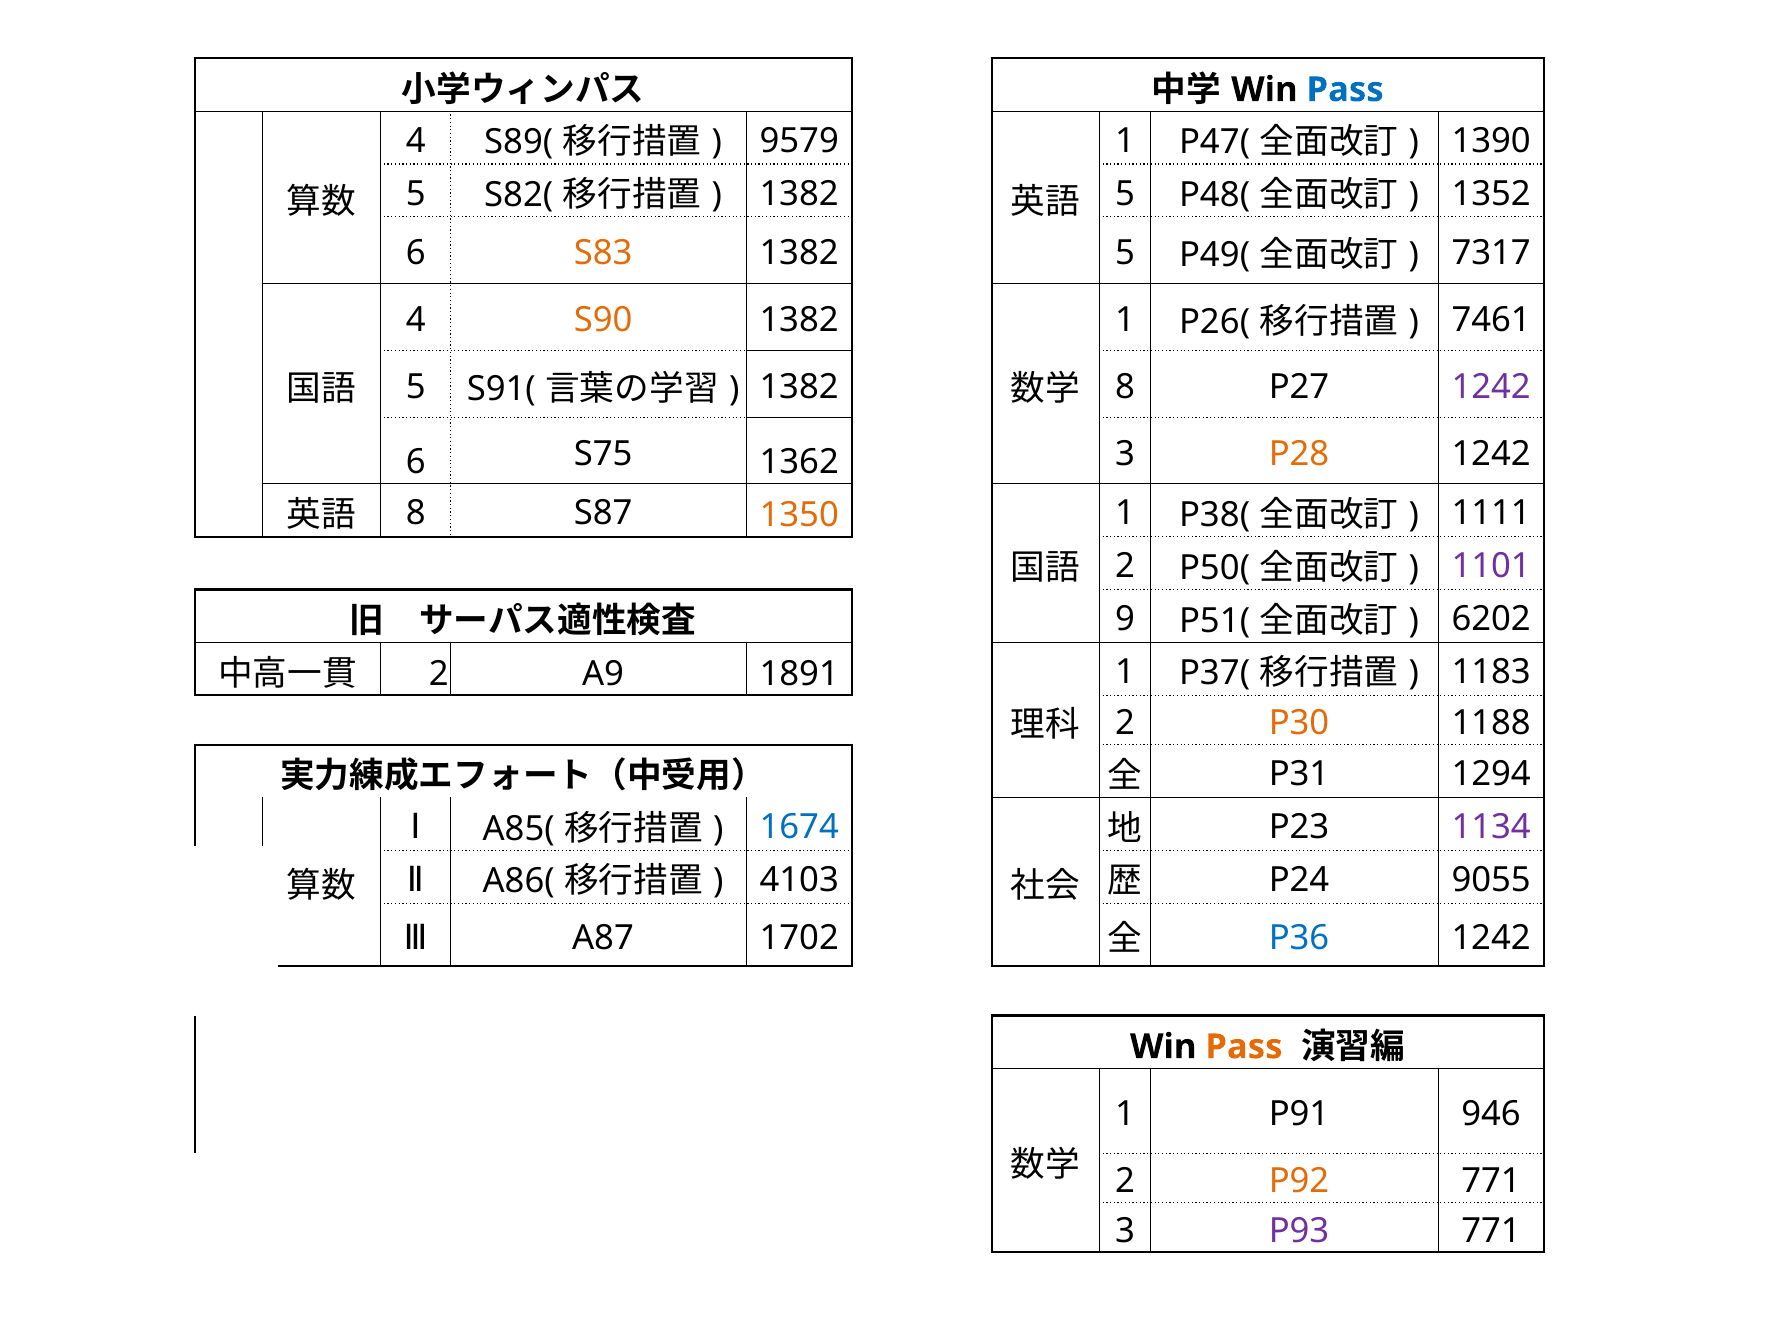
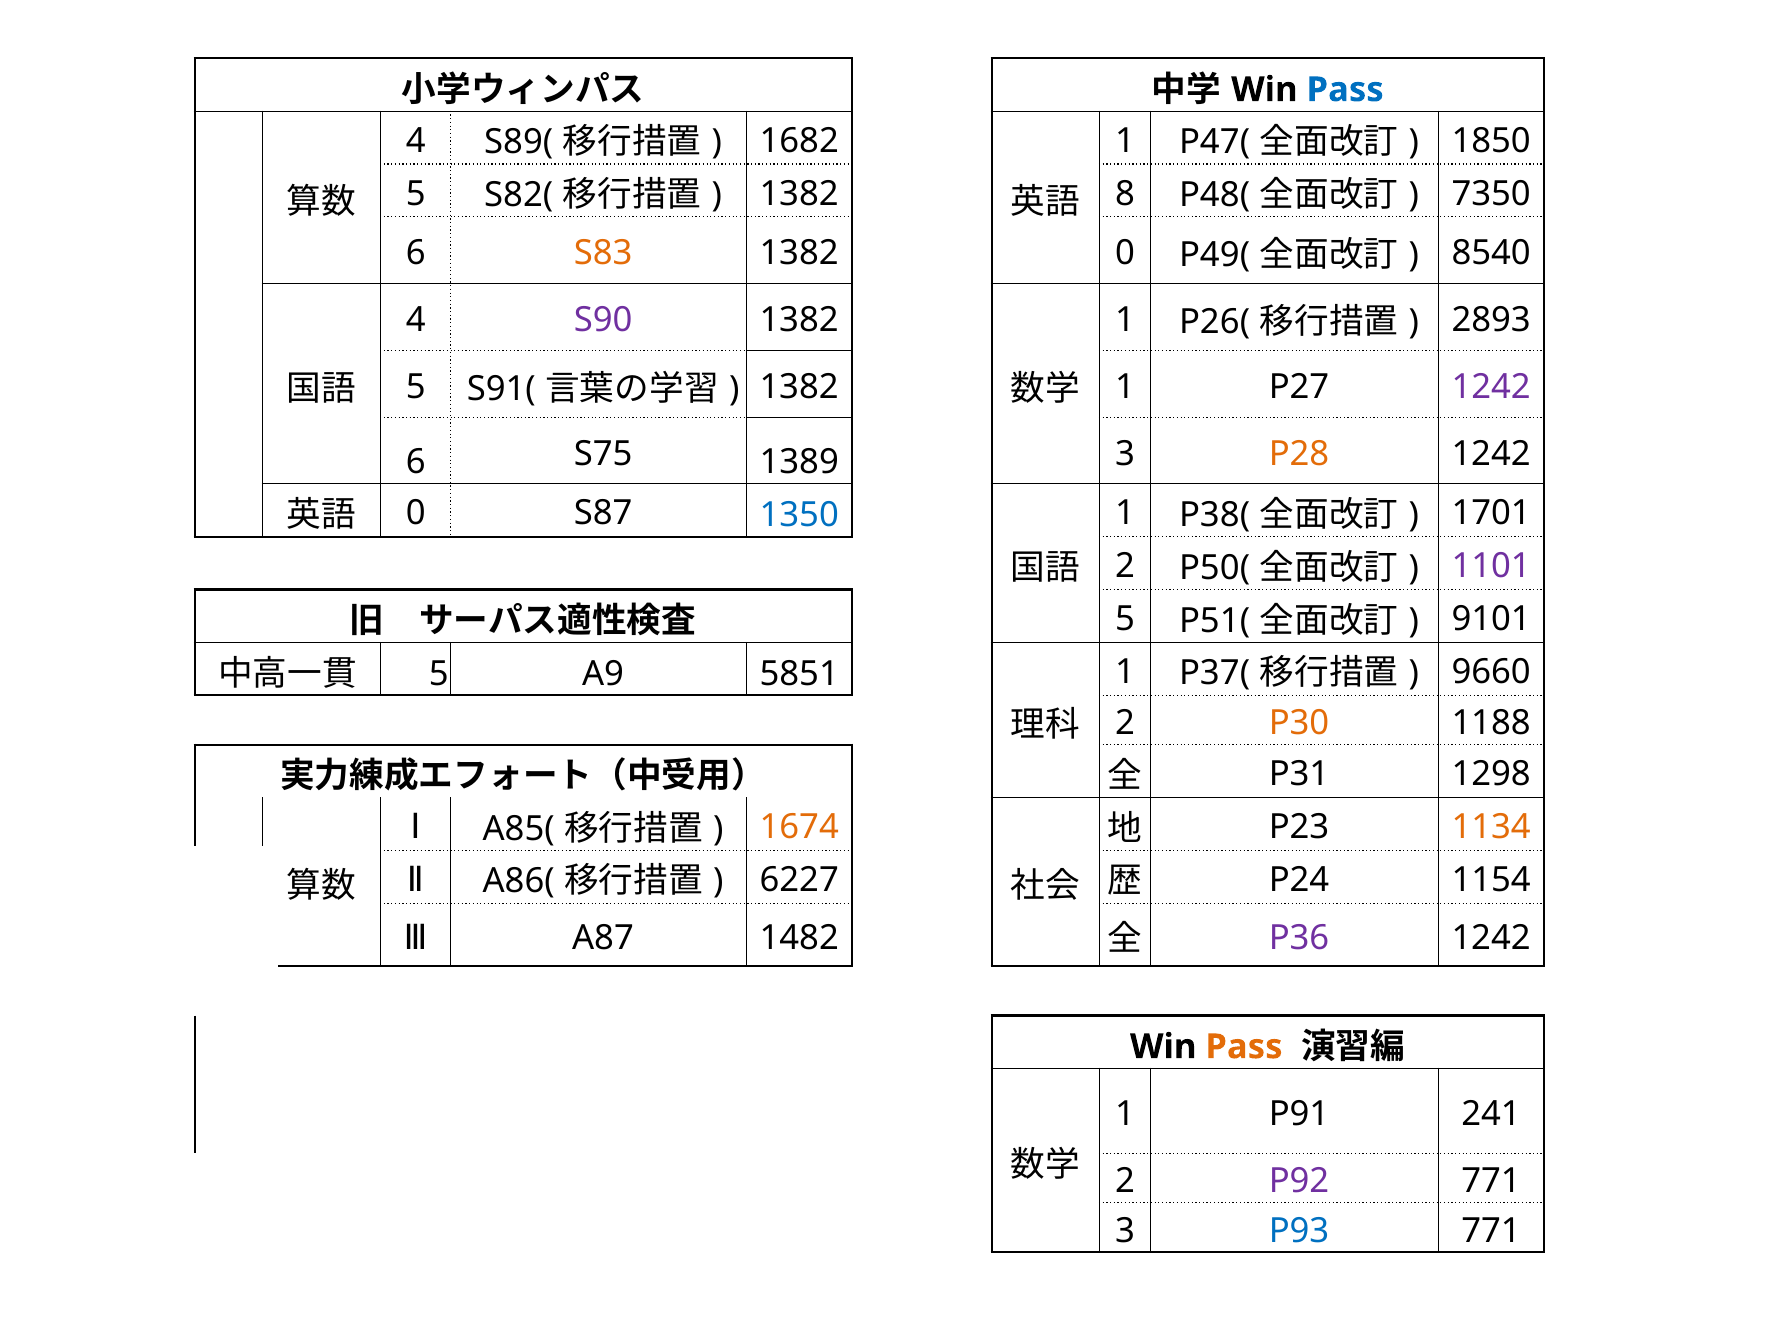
9579: 9579 -> 1682
1390: 1390 -> 1850
5 at (1125, 194): 5 -> 8
1352: 1352 -> 7350
5 at (1125, 253): 5 -> 0
7317: 7317 -> 8540
S90 colour: orange -> purple
7461: 7461 -> 2893
1382 8: 8 -> 1
1362: 1362 -> 1389
8 at (416, 513): 8 -> 0
1350 colour: orange -> blue
1111: 1111 -> 1701
9 at (1125, 619): 9 -> 5
6202: 6202 -> 9101
2 at (439, 673): 2 -> 5
1891: 1891 -> 5851
1183: 1183 -> 9660
1294: 1294 -> 1298
1674 colour: blue -> orange
1134 colour: purple -> orange
4103: 4103 -> 6227
9055: 9055 -> 1154
1702: 1702 -> 1482
P36 colour: blue -> purple
946: 946 -> 241
P92 colour: orange -> purple
P93 colour: purple -> blue
